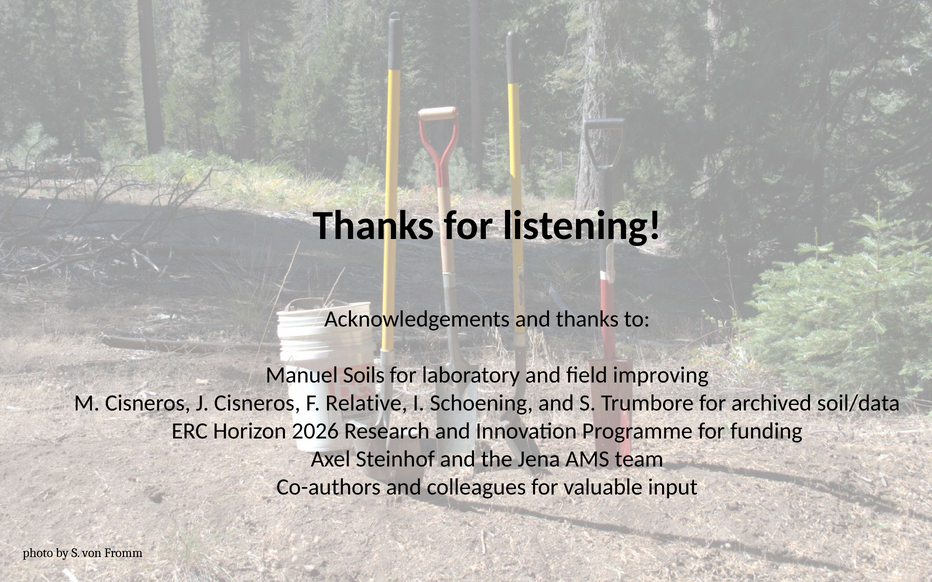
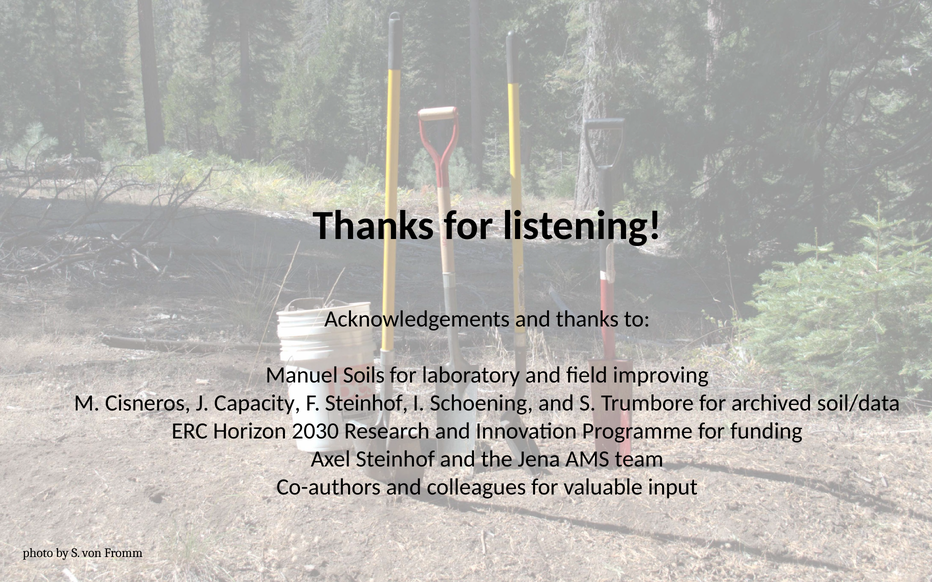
J Cisneros: Cisneros -> Capacity
F Relative: Relative -> Steinhof
2026: 2026 -> 2030
